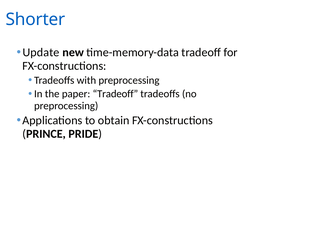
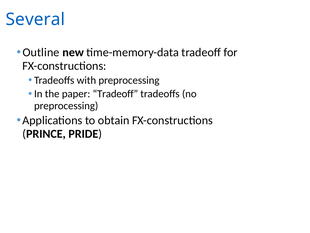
Shorter: Shorter -> Several
Update: Update -> Outline
